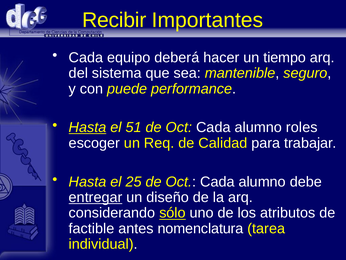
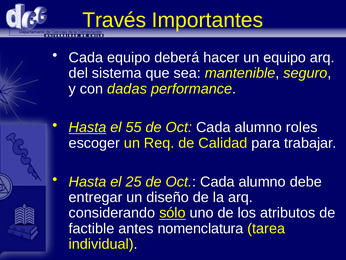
Recibir: Recibir -> Través
un tiempo: tiempo -> equipo
puede: puede -> dadas
51: 51 -> 55
entregar underline: present -> none
